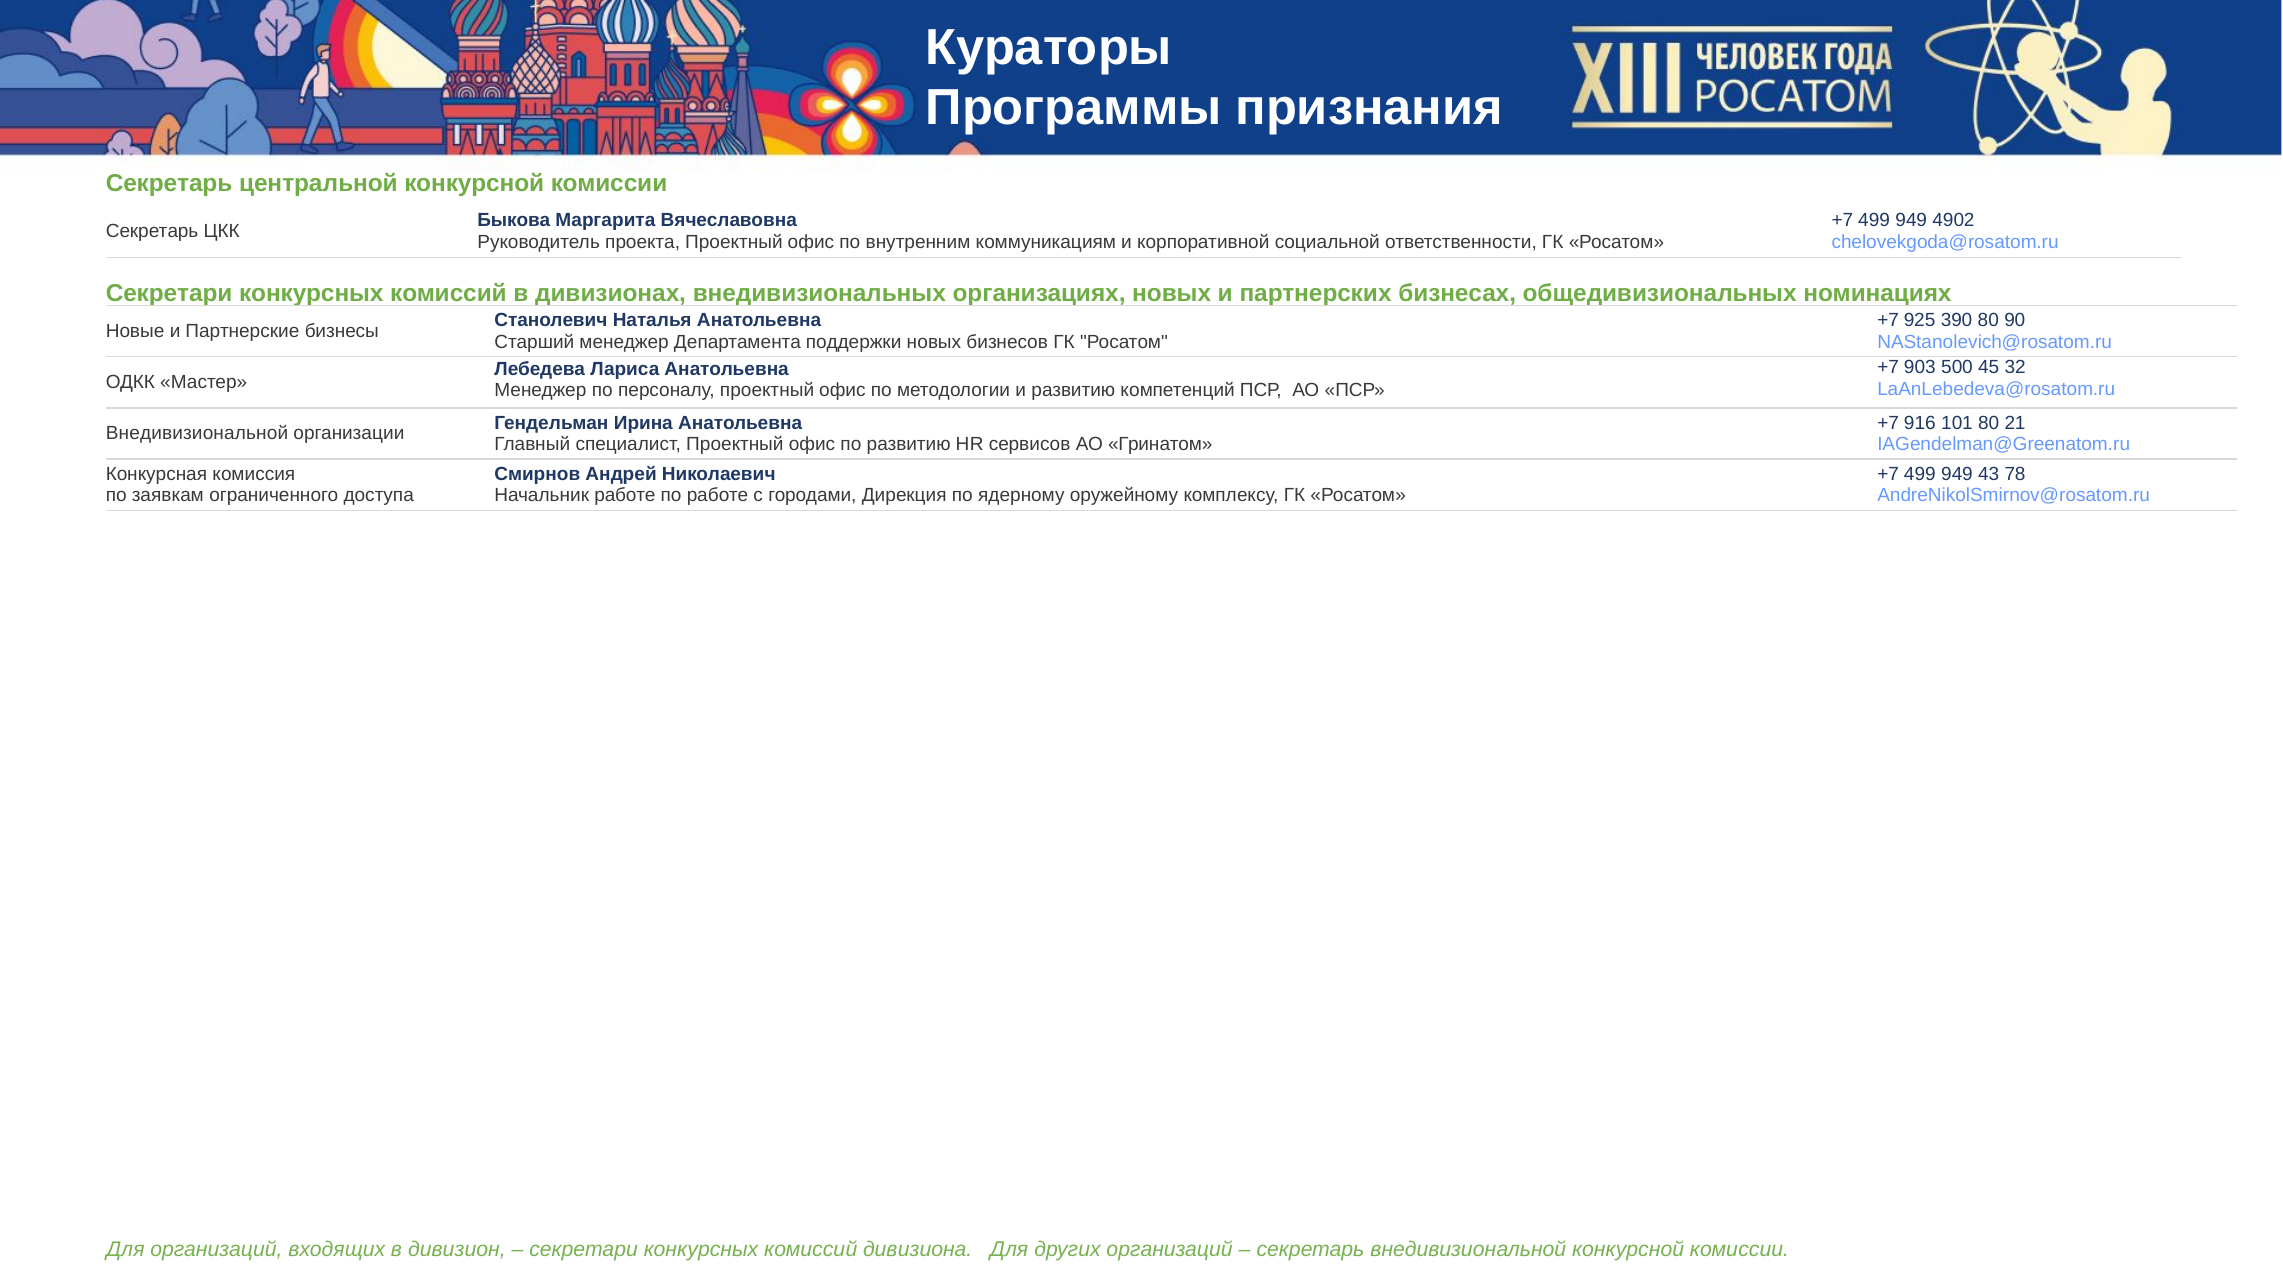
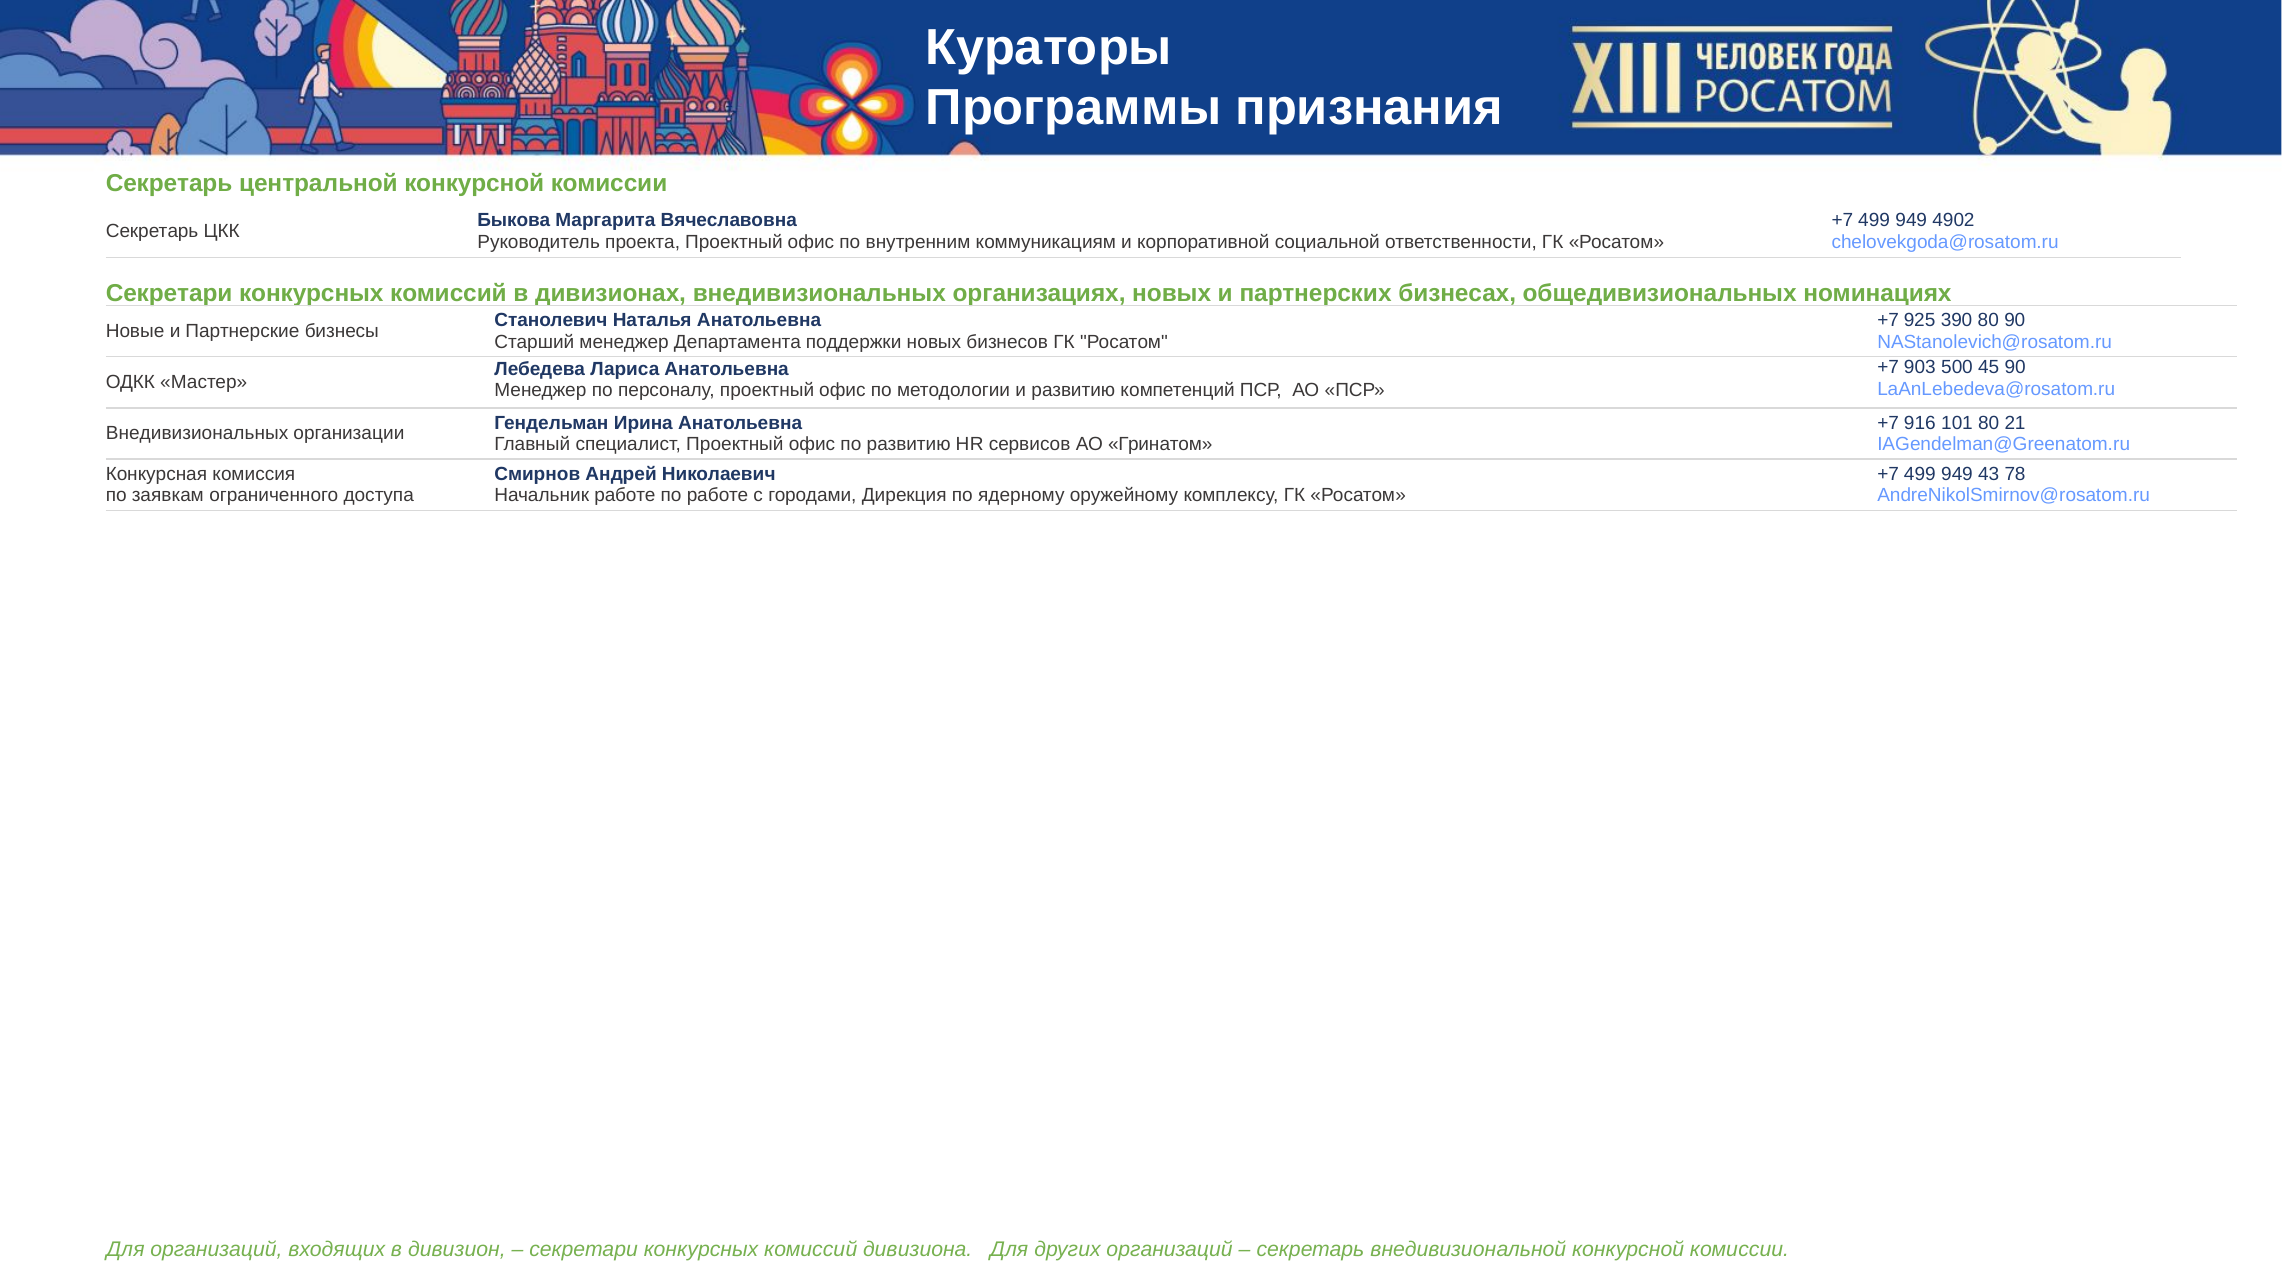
45 32: 32 -> 90
Внедивизиональной at (197, 434): Внедивизиональной -> Внедивизиональных
